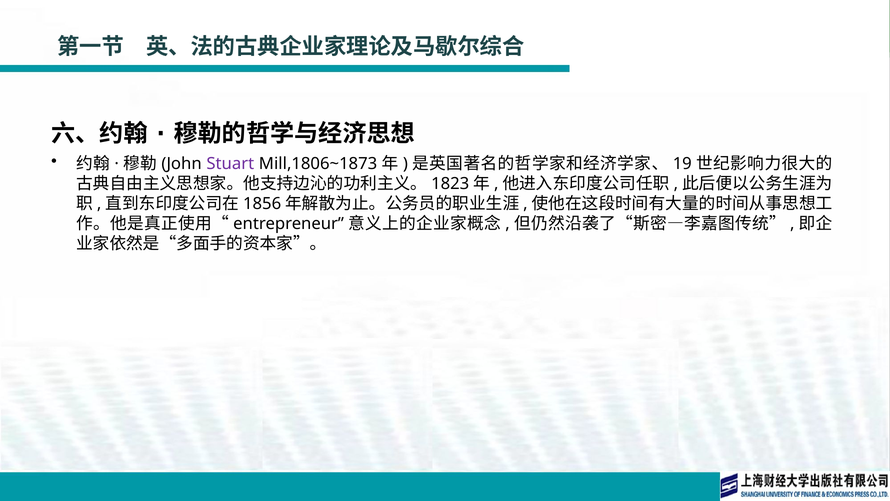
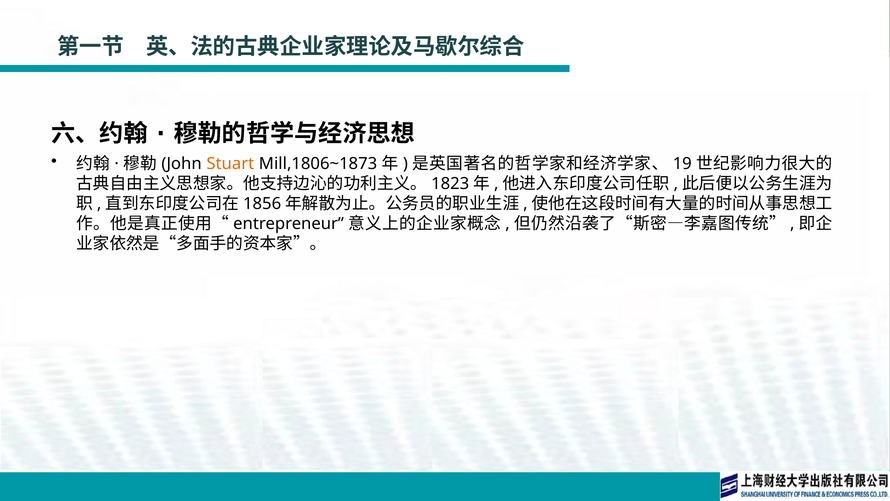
Stuart colour: purple -> orange
